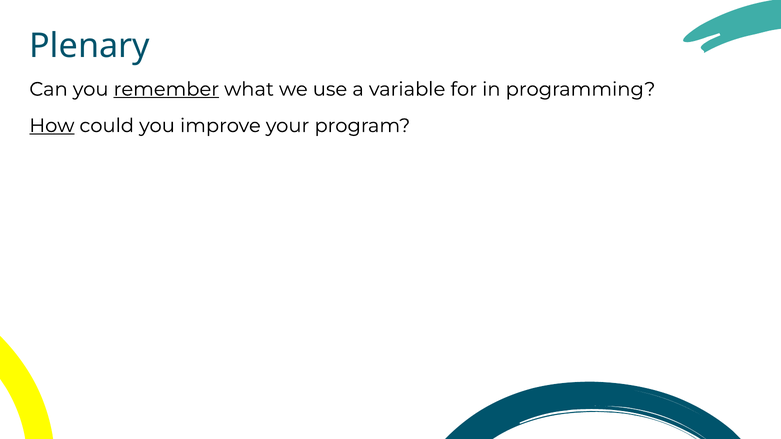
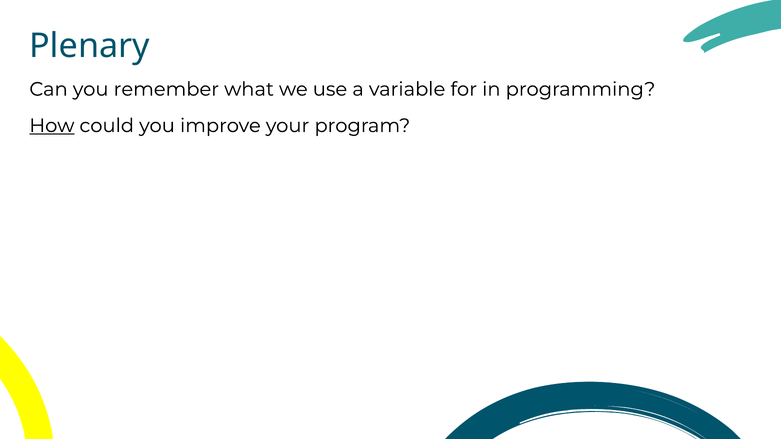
remember underline: present -> none
